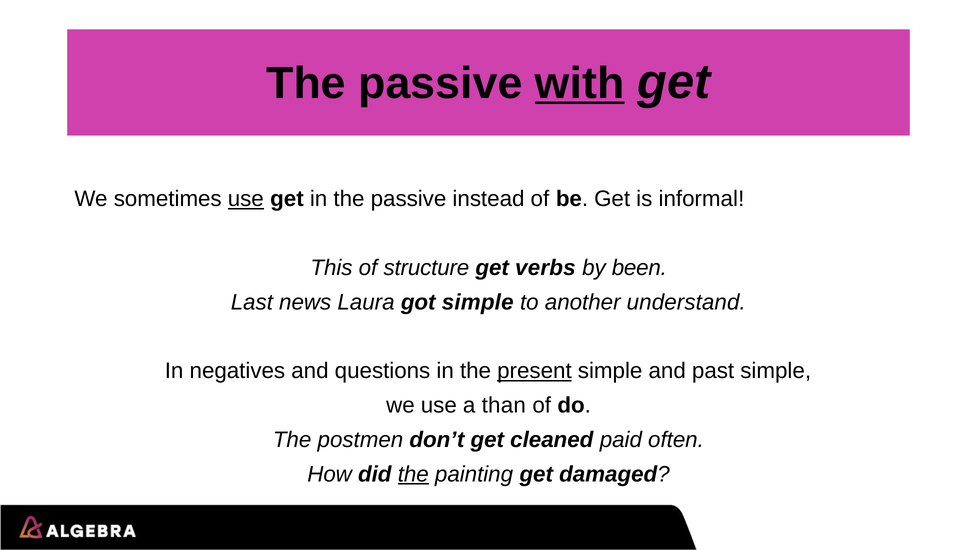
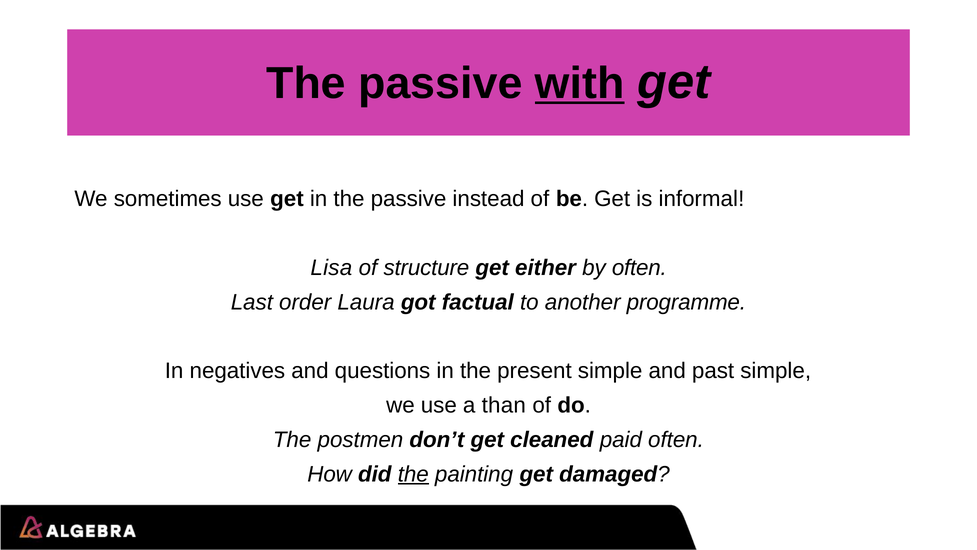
use at (246, 199) underline: present -> none
This: This -> Lisa
verbs: verbs -> either
by been: been -> often
news: news -> order
got simple: simple -> factual
understand: understand -> programme
present underline: present -> none
